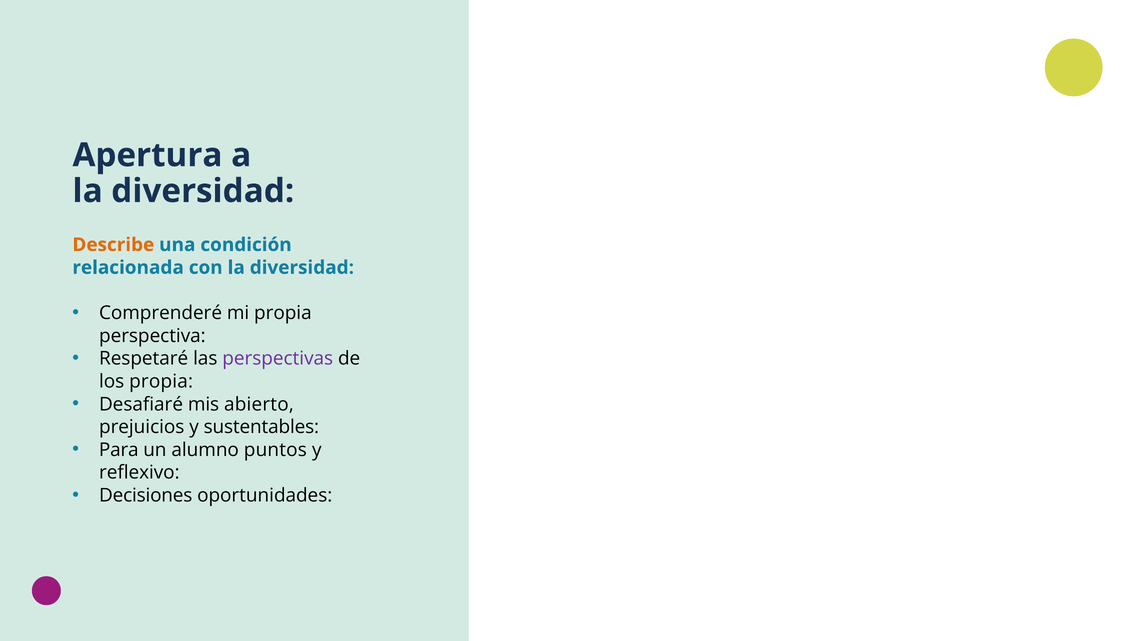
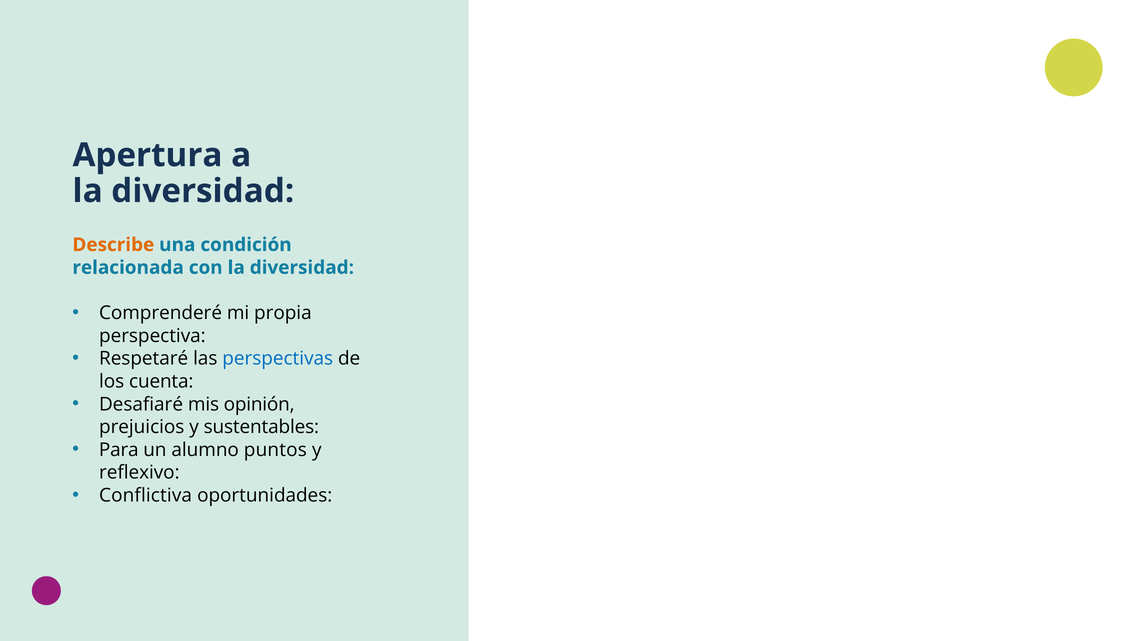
perspectivas colour: purple -> blue
los propia: propia -> cuenta
abierto: abierto -> opinión
Decisiones: Decisiones -> Conflictiva
